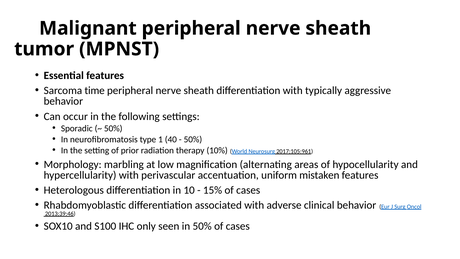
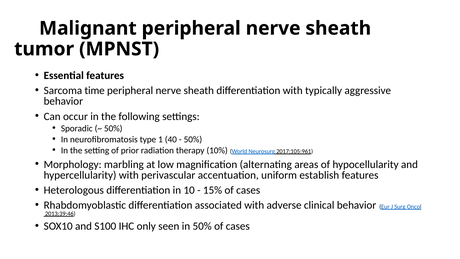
mistaken: mistaken -> establish
